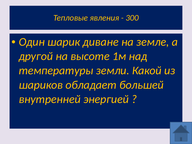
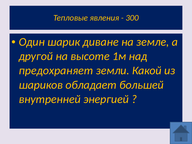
температуры: температуры -> предохраняет
